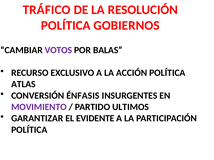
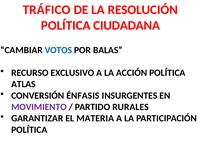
GOBIERNOS: GOBIERNOS -> CIUDADANA
VOTOS colour: purple -> blue
ULTIMOS: ULTIMOS -> RURALES
EVIDENTE: EVIDENTE -> MATERIA
